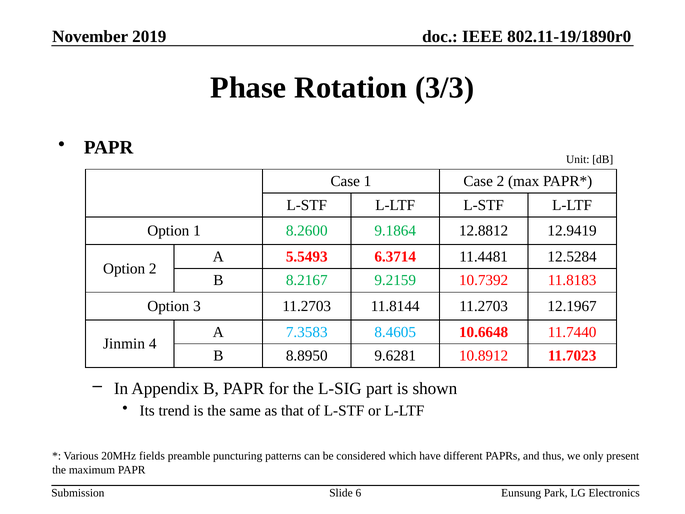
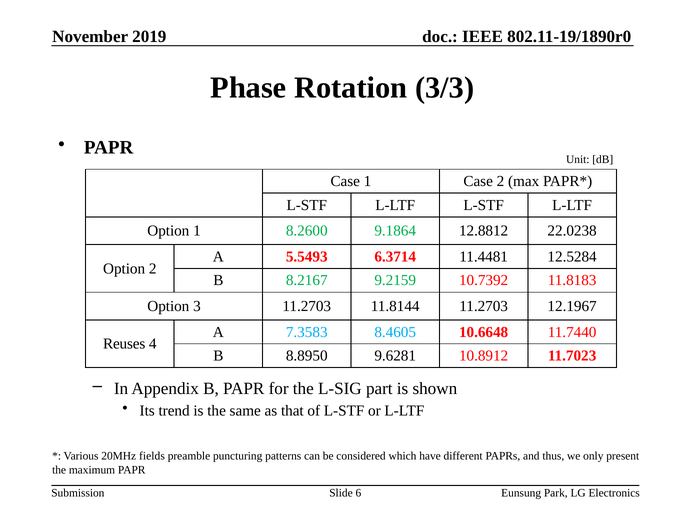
12.9419: 12.9419 -> 22.0238
Jinmin: Jinmin -> Reuses
